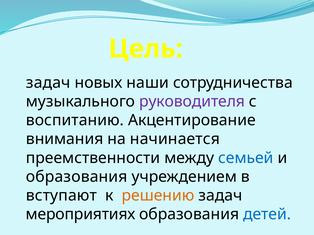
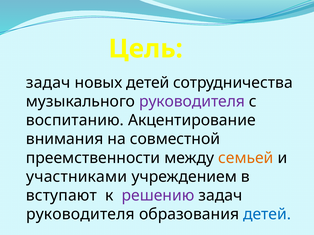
новых наши: наши -> детей
начинается: начинается -> совместной
семьей colour: blue -> orange
образования at (77, 177): образования -> участниками
решению colour: orange -> purple
мероприятиях at (81, 215): мероприятиях -> руководителя
